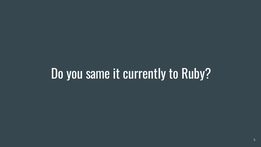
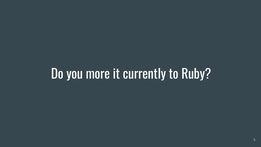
same: same -> more
